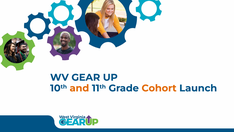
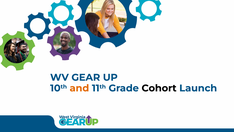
Cohort colour: orange -> black
